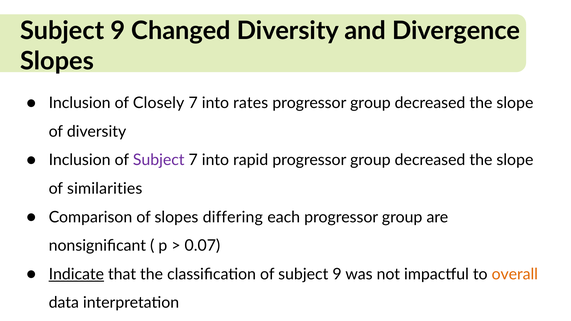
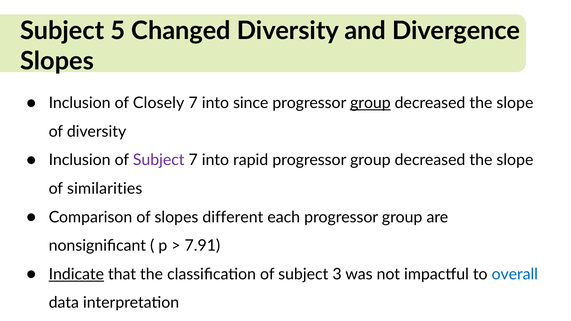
9 at (118, 31): 9 -> 5
rates: rates -> since
group at (370, 103) underline: none -> present
differing: differing -> different
0.07: 0.07 -> 7.91
of subject 9: 9 -> 3
overall colour: orange -> blue
